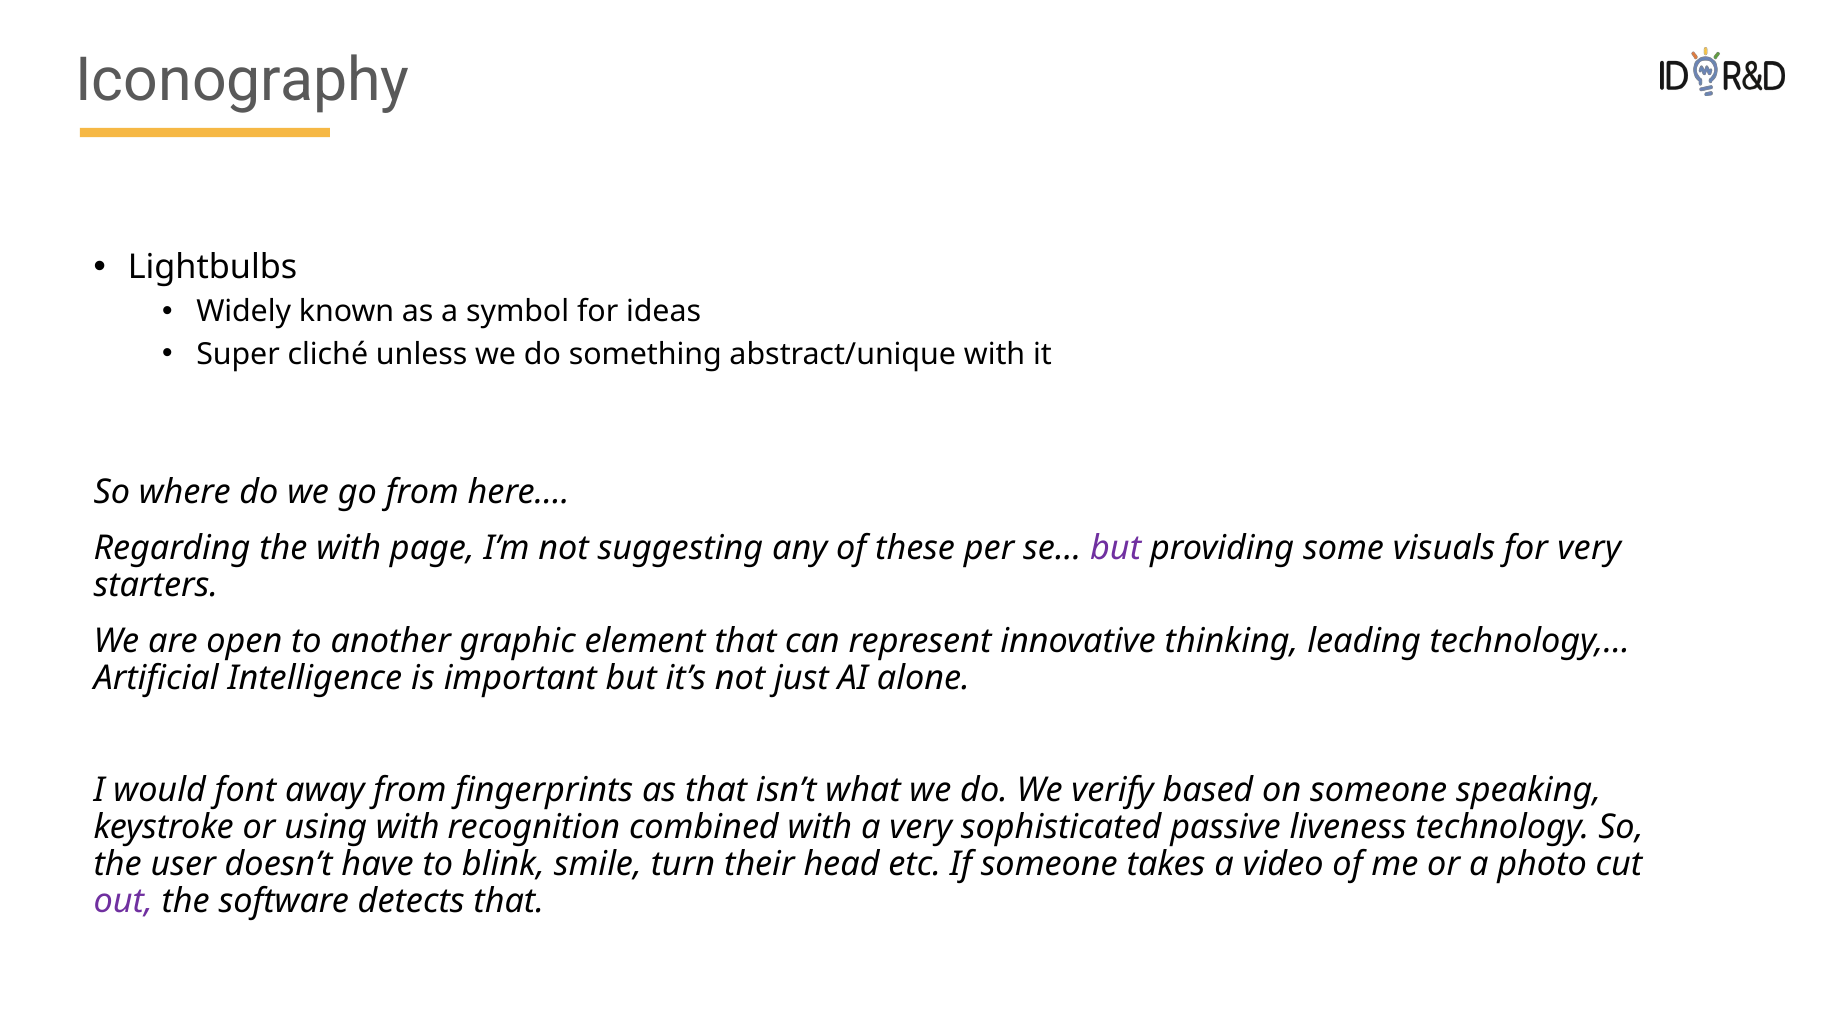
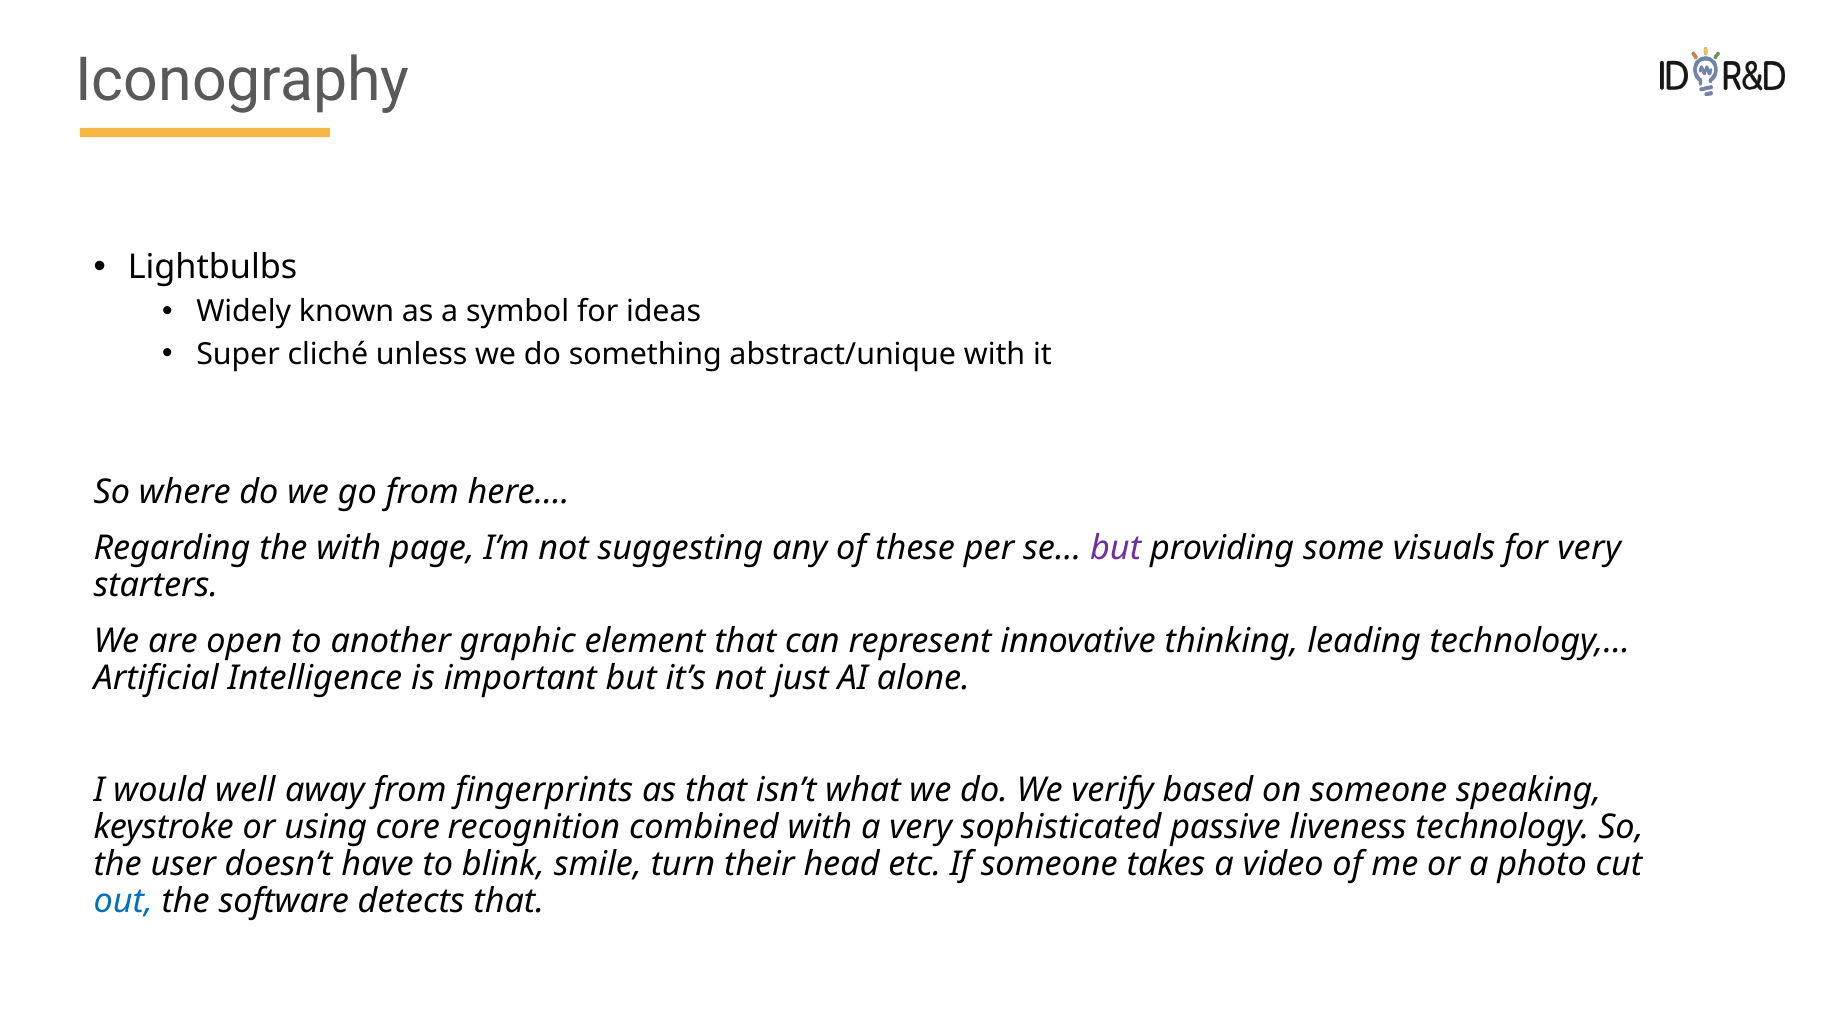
font: font -> well
using with: with -> core
out colour: purple -> blue
